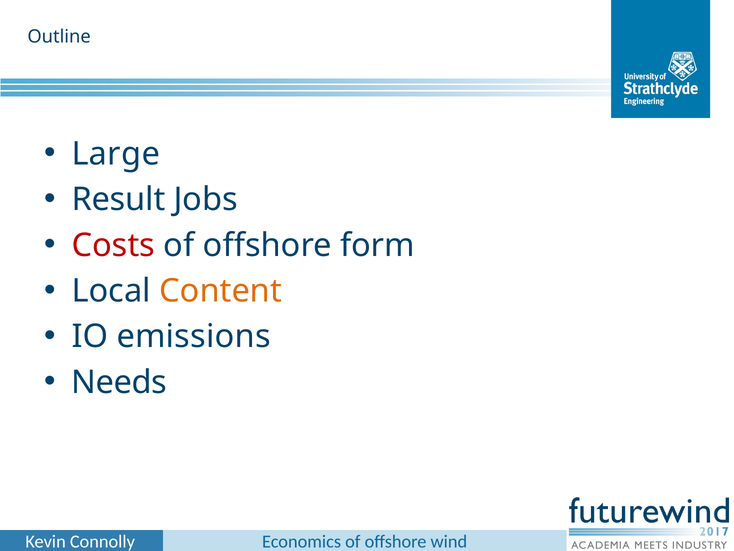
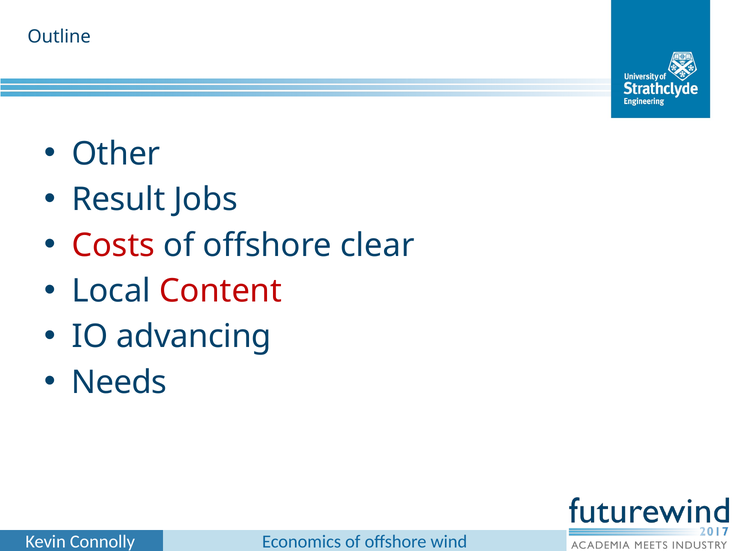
Large: Large -> Other
form: form -> clear
Content colour: orange -> red
emissions: emissions -> advancing
